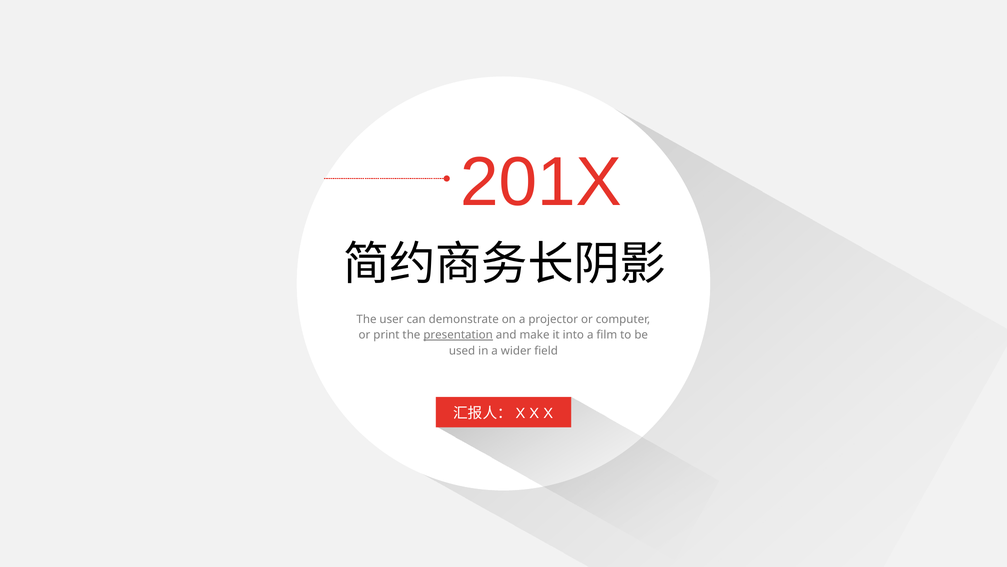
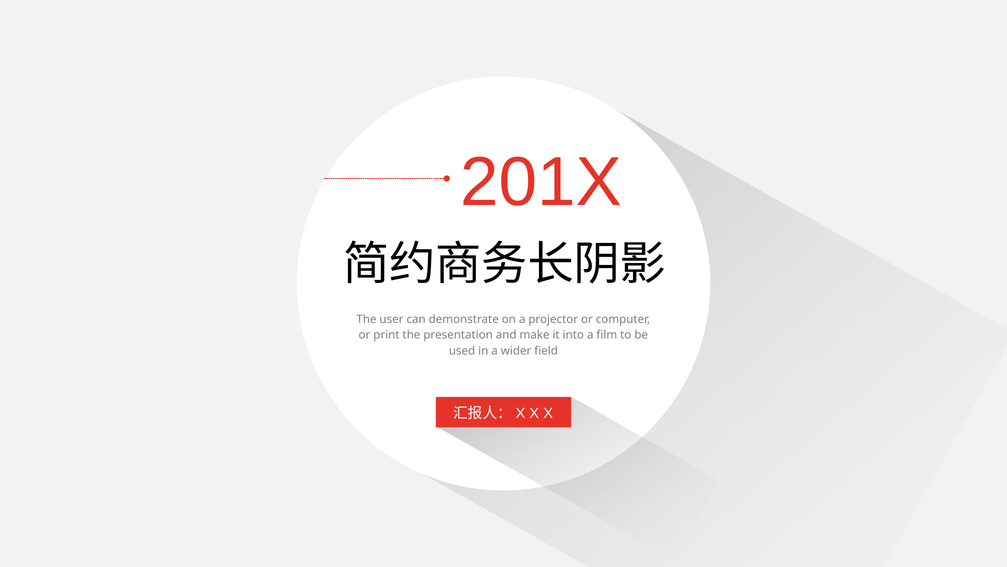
presentation underline: present -> none
